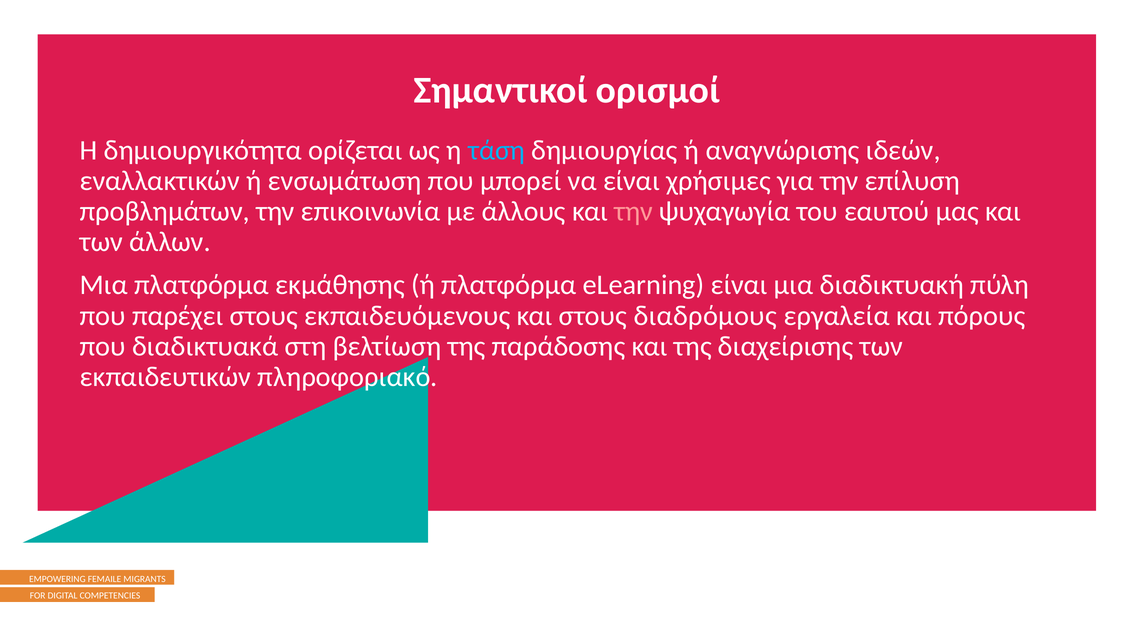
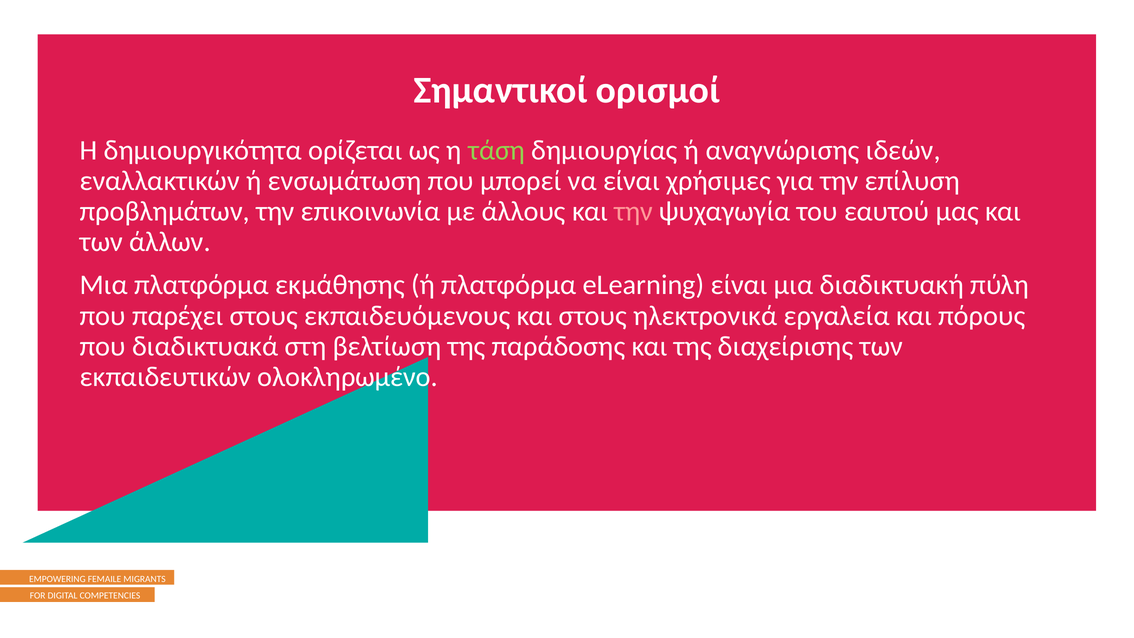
τάση colour: light blue -> light green
διαδρόμους: διαδρόμους -> ηλεκτρονικά
πληροφοριακό: πληροφοριακό -> ολοκληρωμένο
